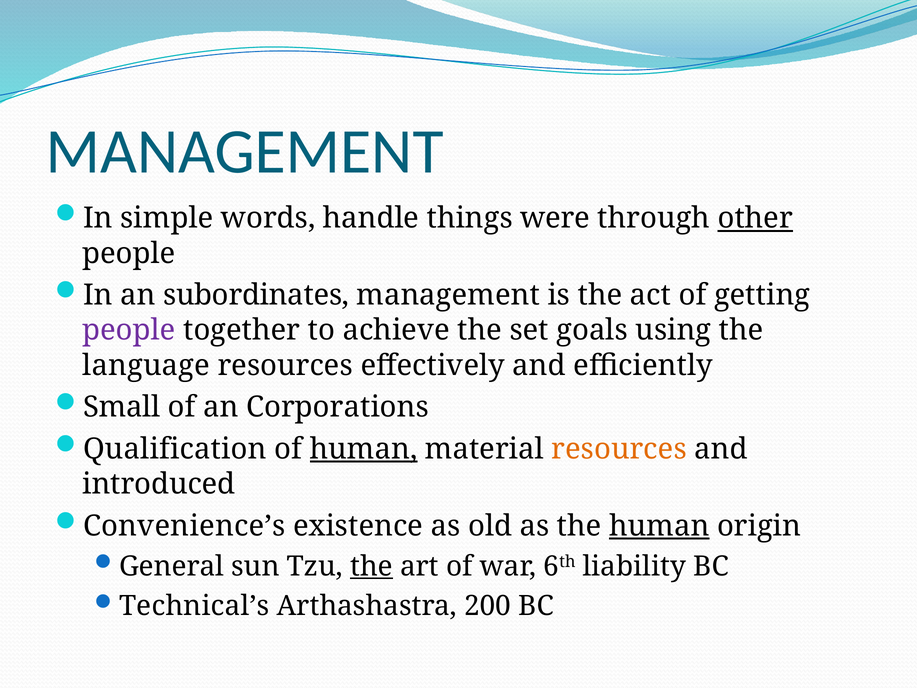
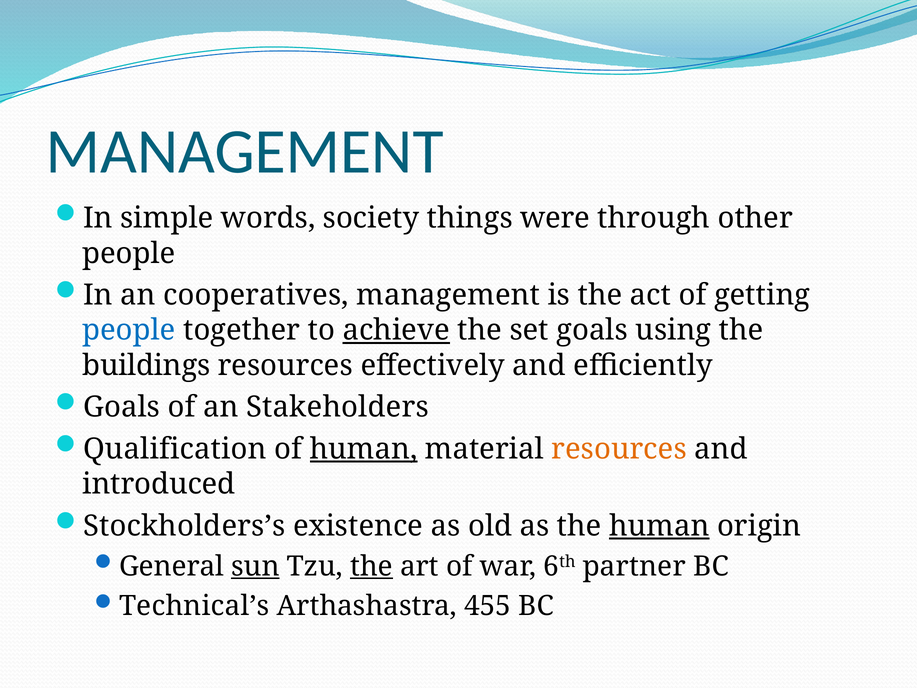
handle: handle -> society
other underline: present -> none
subordinates: subordinates -> cooperatives
people at (129, 330) colour: purple -> blue
achieve underline: none -> present
language: language -> buildings
Small at (122, 407): Small -> Goals
Corporations: Corporations -> Stakeholders
Convenience’s: Convenience’s -> Stockholders’s
sun underline: none -> present
liability: liability -> partner
200: 200 -> 455
